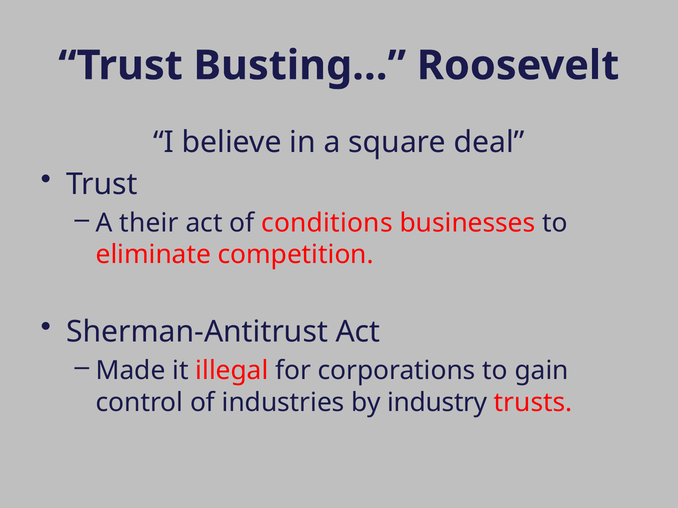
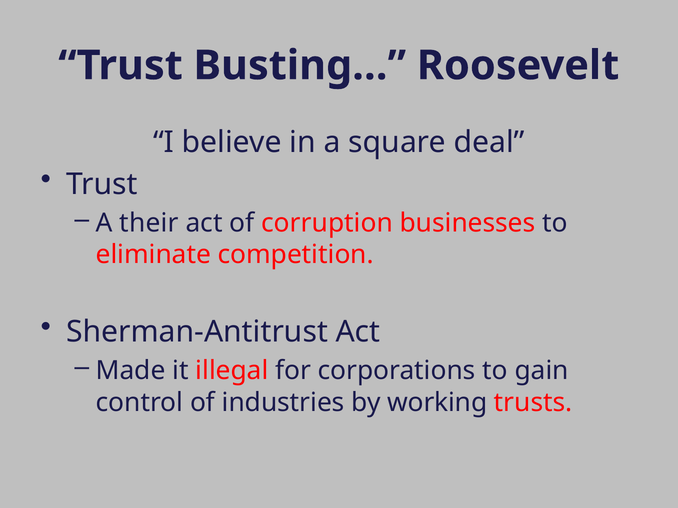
conditions: conditions -> corruption
industry: industry -> working
